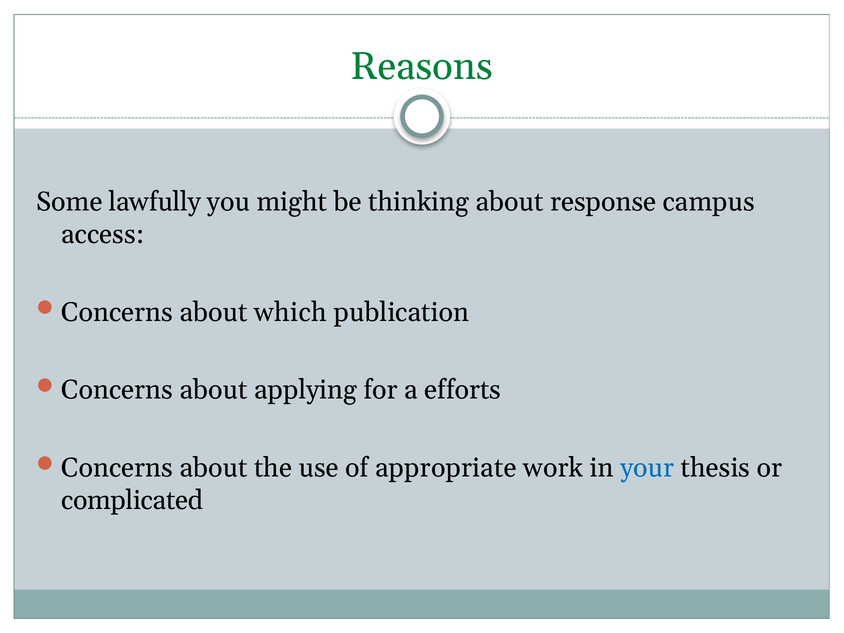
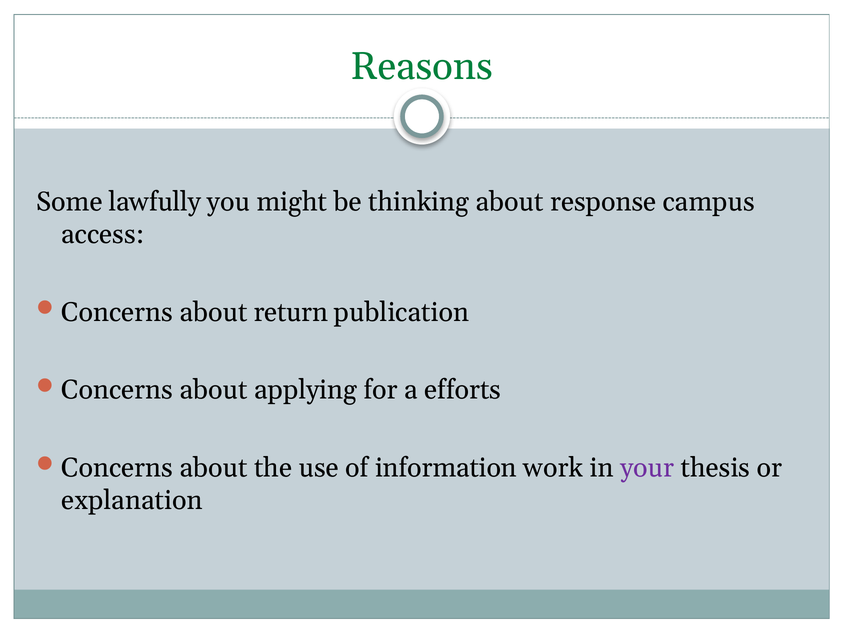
which: which -> return
appropriate: appropriate -> information
your colour: blue -> purple
complicated: complicated -> explanation
